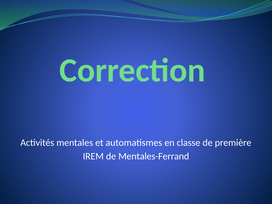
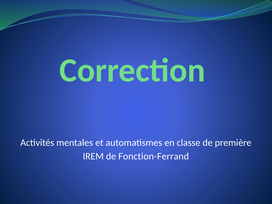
Mentales-Ferrand: Mentales-Ferrand -> Fonction-Ferrand
